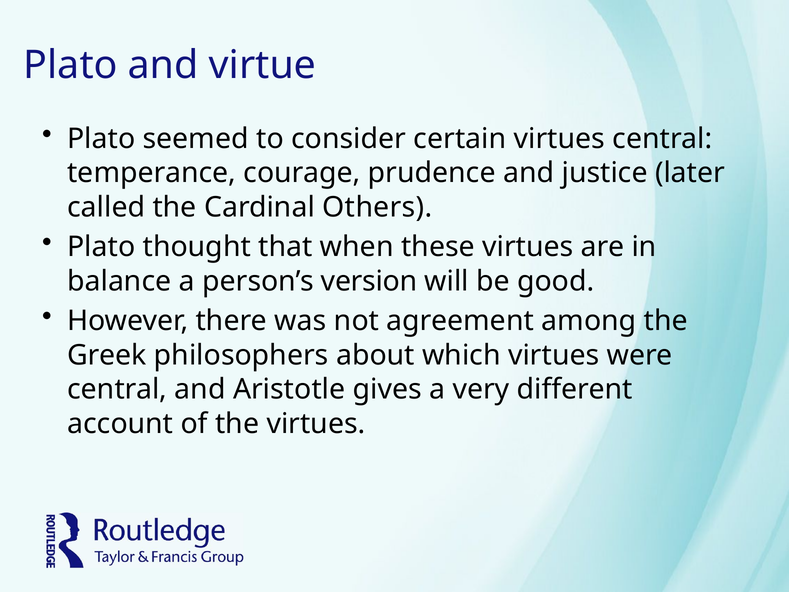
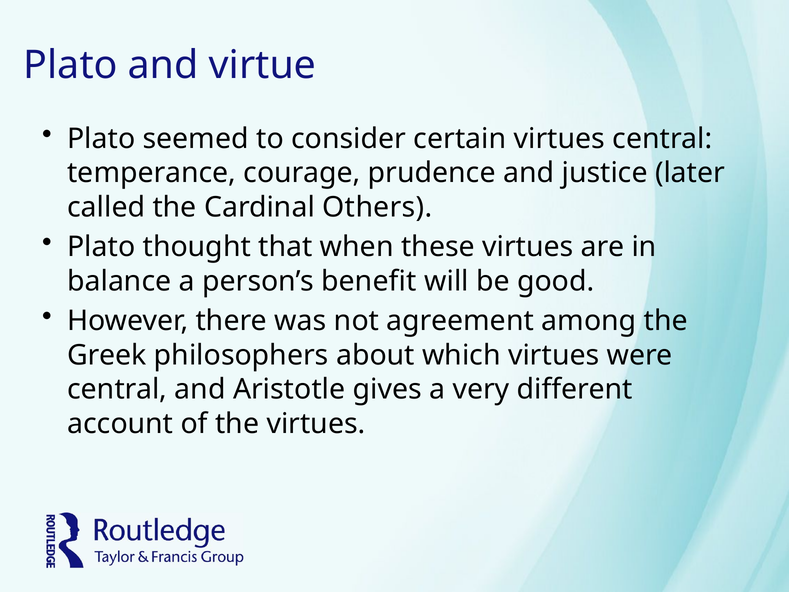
version: version -> benefit
